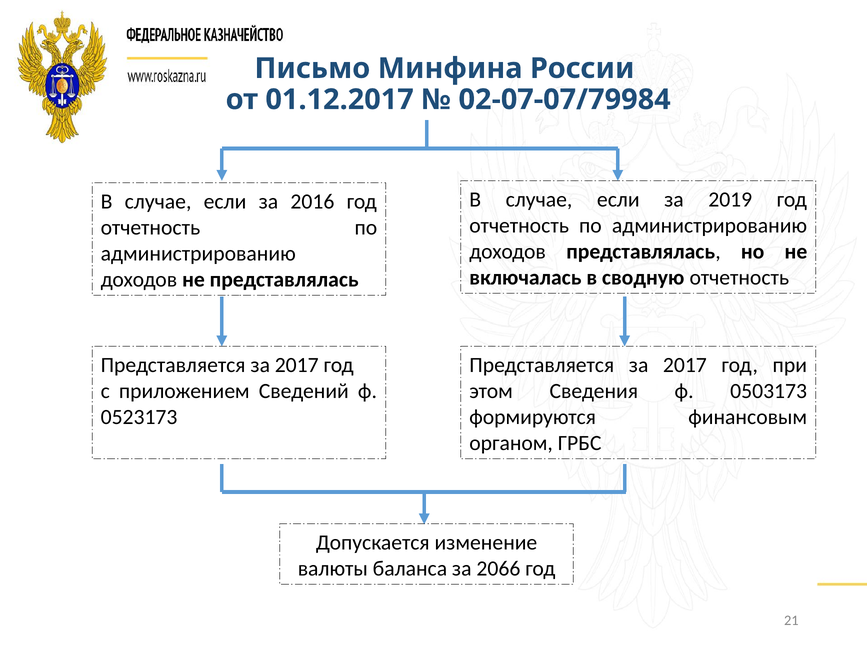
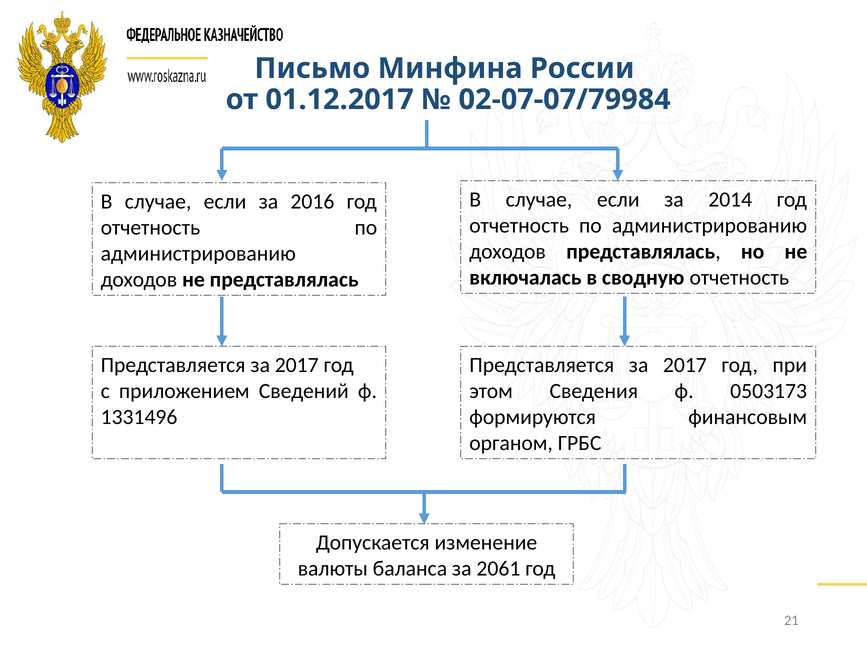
2019: 2019 -> 2014
0523173: 0523173 -> 1331496
2066: 2066 -> 2061
